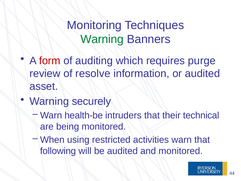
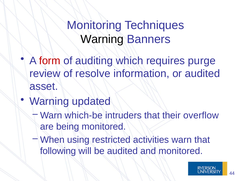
Warning at (102, 39) colour: green -> black
securely: securely -> updated
health-be: health-be -> which-be
technical: technical -> overflow
